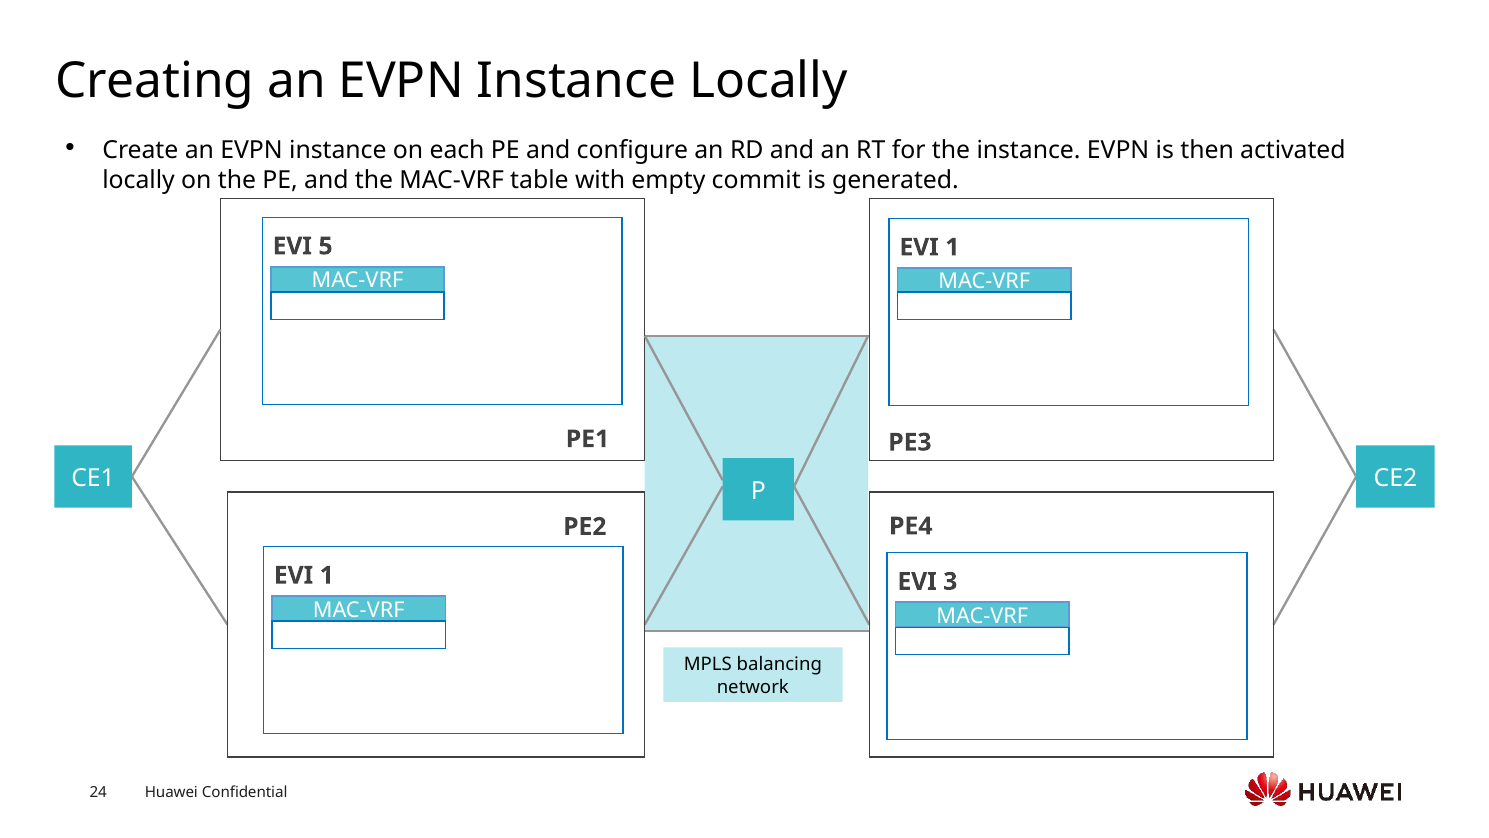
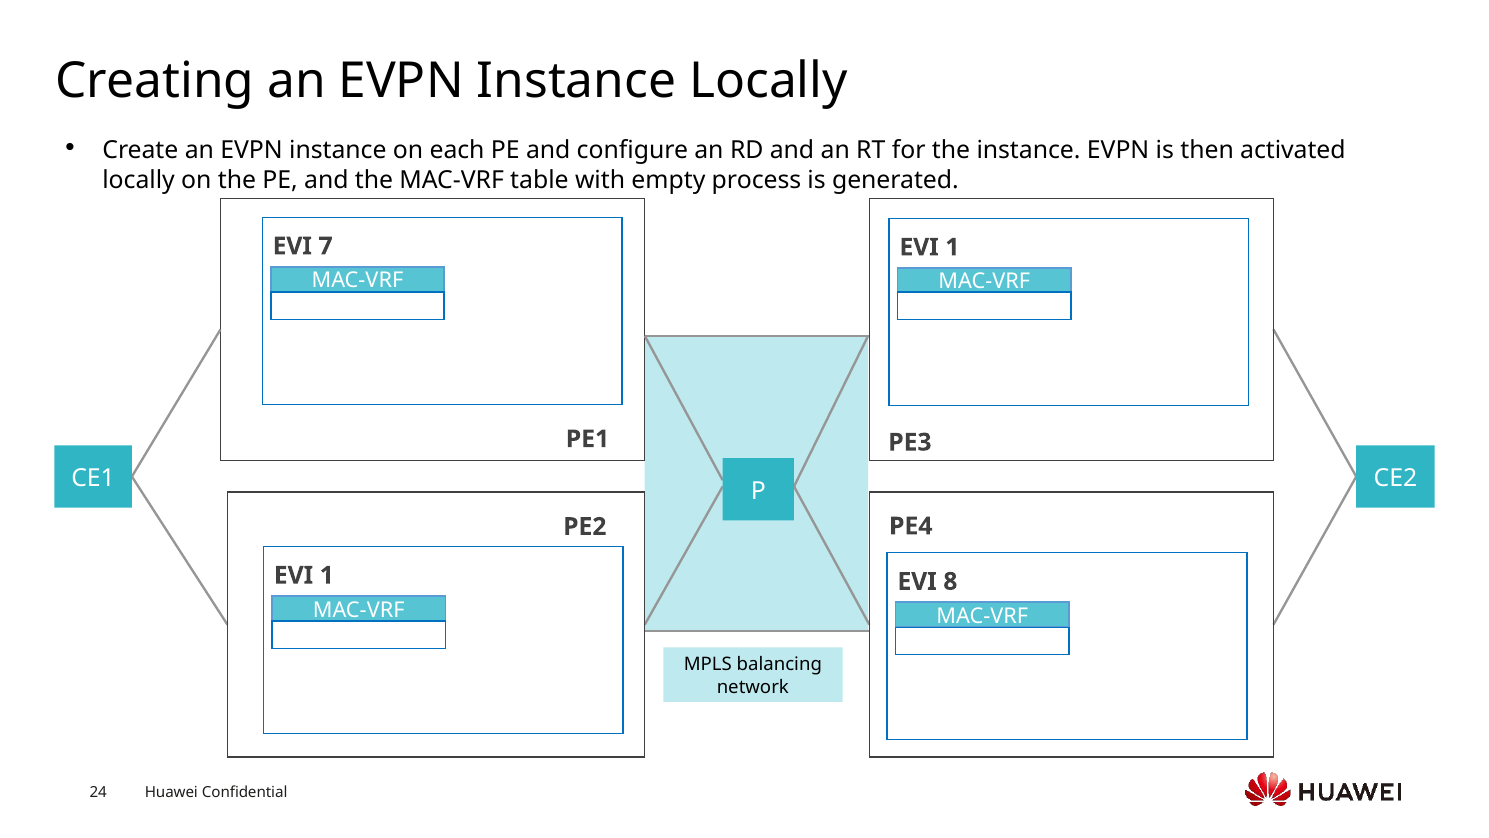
commit: commit -> process
5: 5 -> 7
3: 3 -> 8
